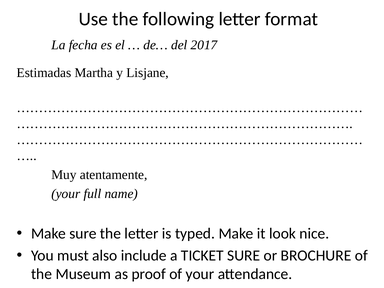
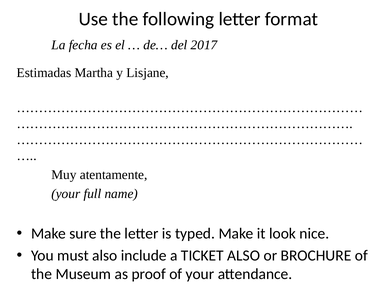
TICKET SURE: SURE -> ALSO
